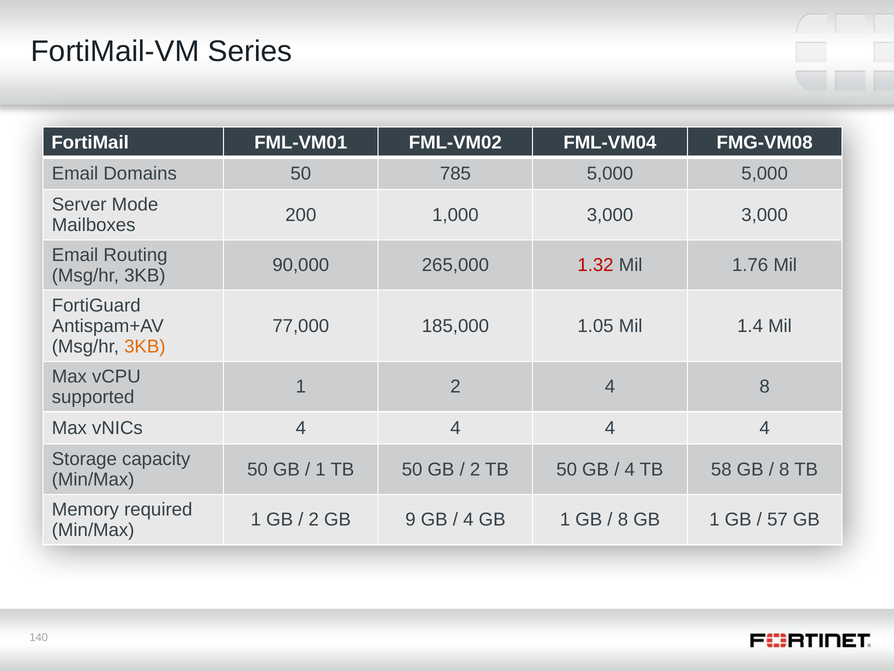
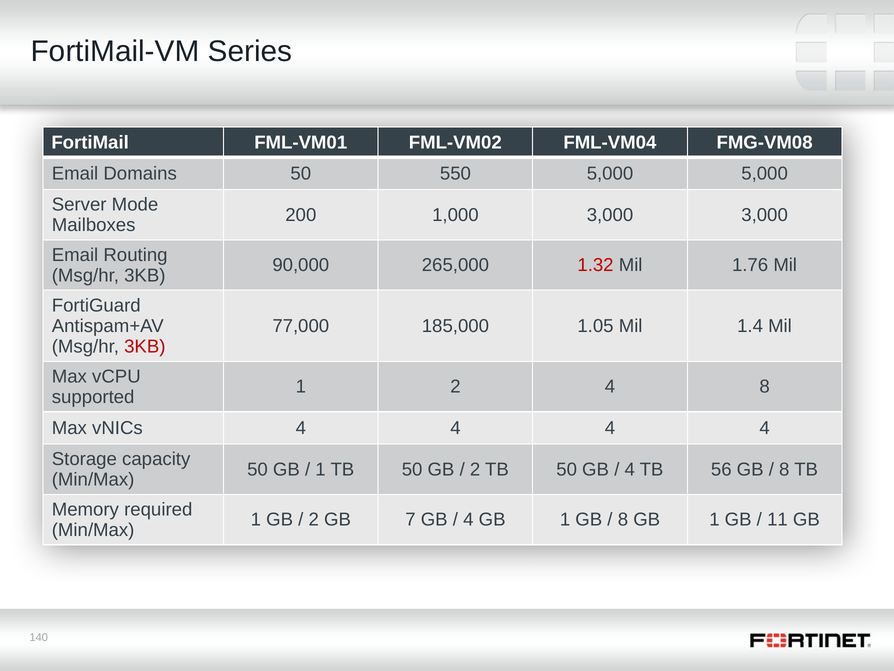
785: 785 -> 550
3KB at (145, 347) colour: orange -> red
58: 58 -> 56
9: 9 -> 7
57: 57 -> 11
